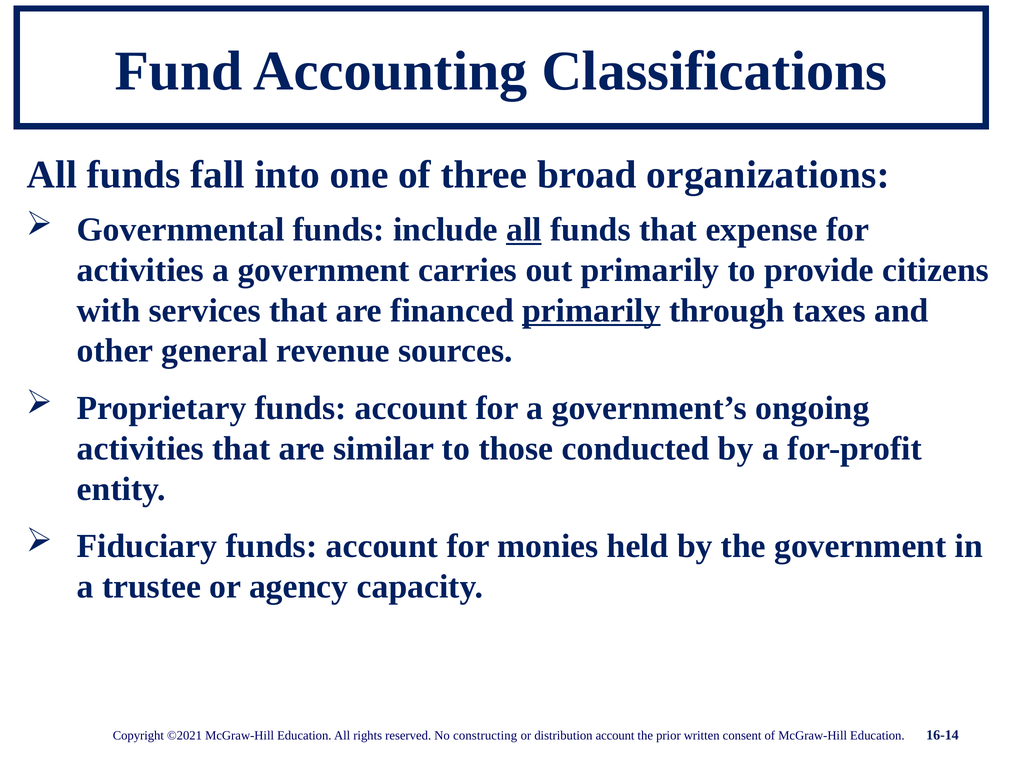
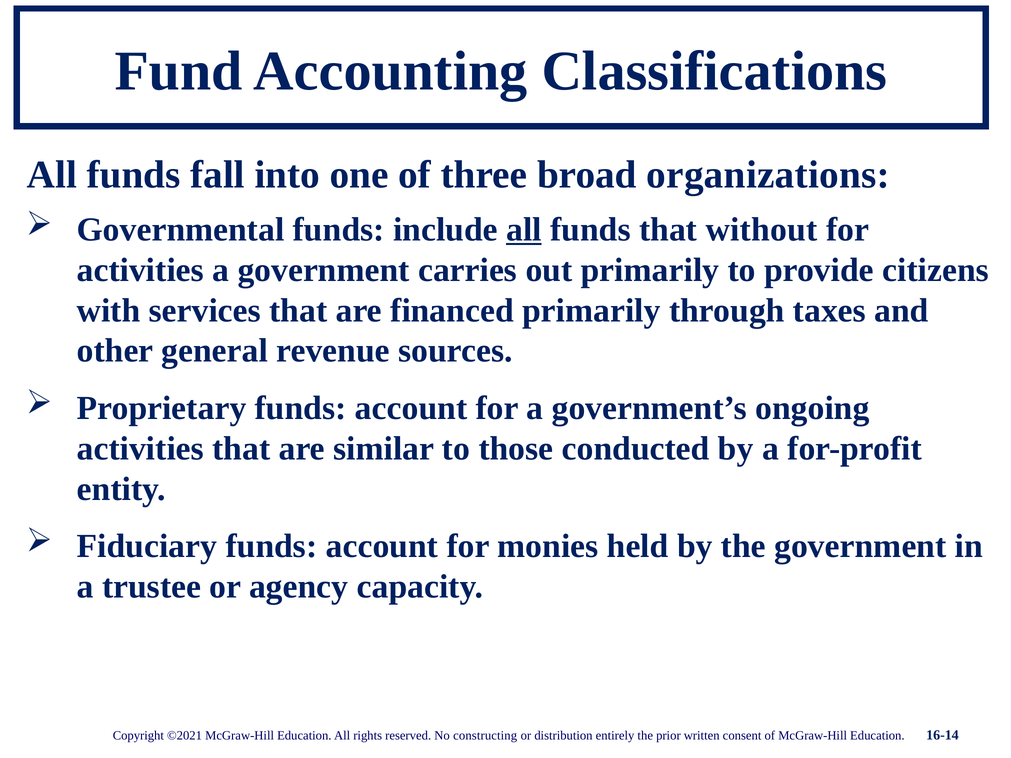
expense: expense -> without
primarily at (591, 311) underline: present -> none
distribution account: account -> entirely
